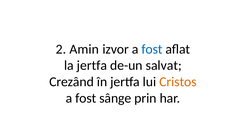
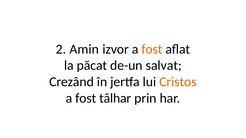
fost at (152, 49) colour: blue -> orange
la jertfa: jertfa -> păcat
sânge: sânge -> tâlhar
